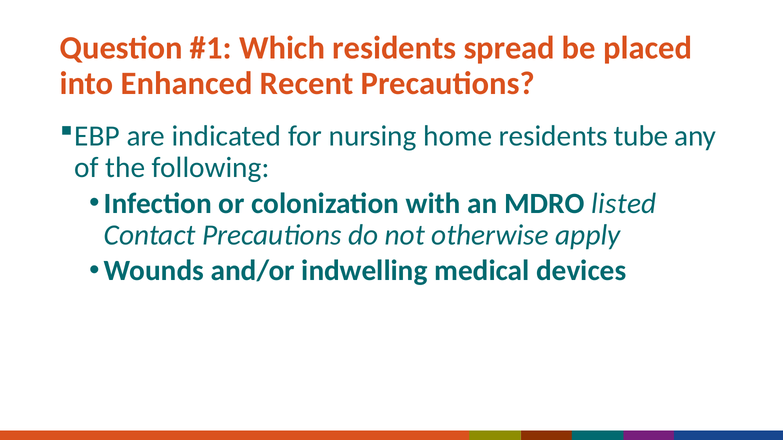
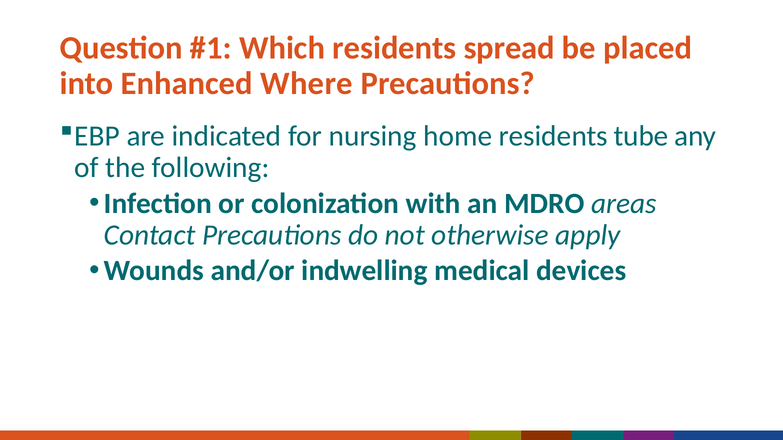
Recent: Recent -> Where
listed: listed -> areas
